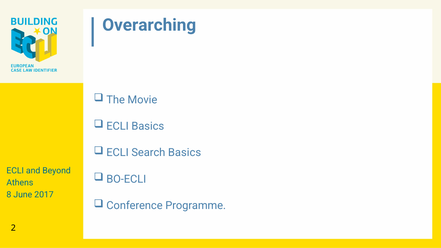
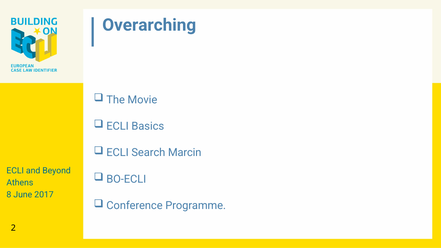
Search Basics: Basics -> Marcin
